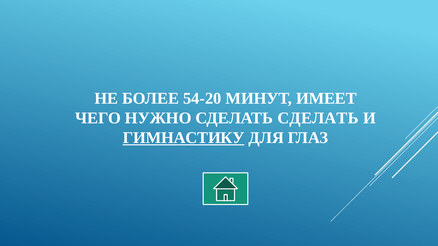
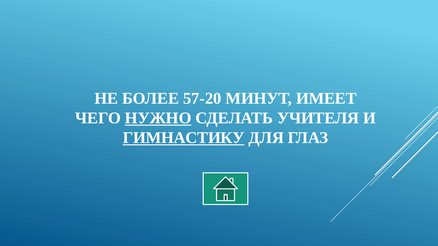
54-20: 54-20 -> 57-20
НУЖНО underline: none -> present
СДЕЛАТЬ СДЕЛАТЬ: СДЕЛАТЬ -> УЧИТЕЛЯ
